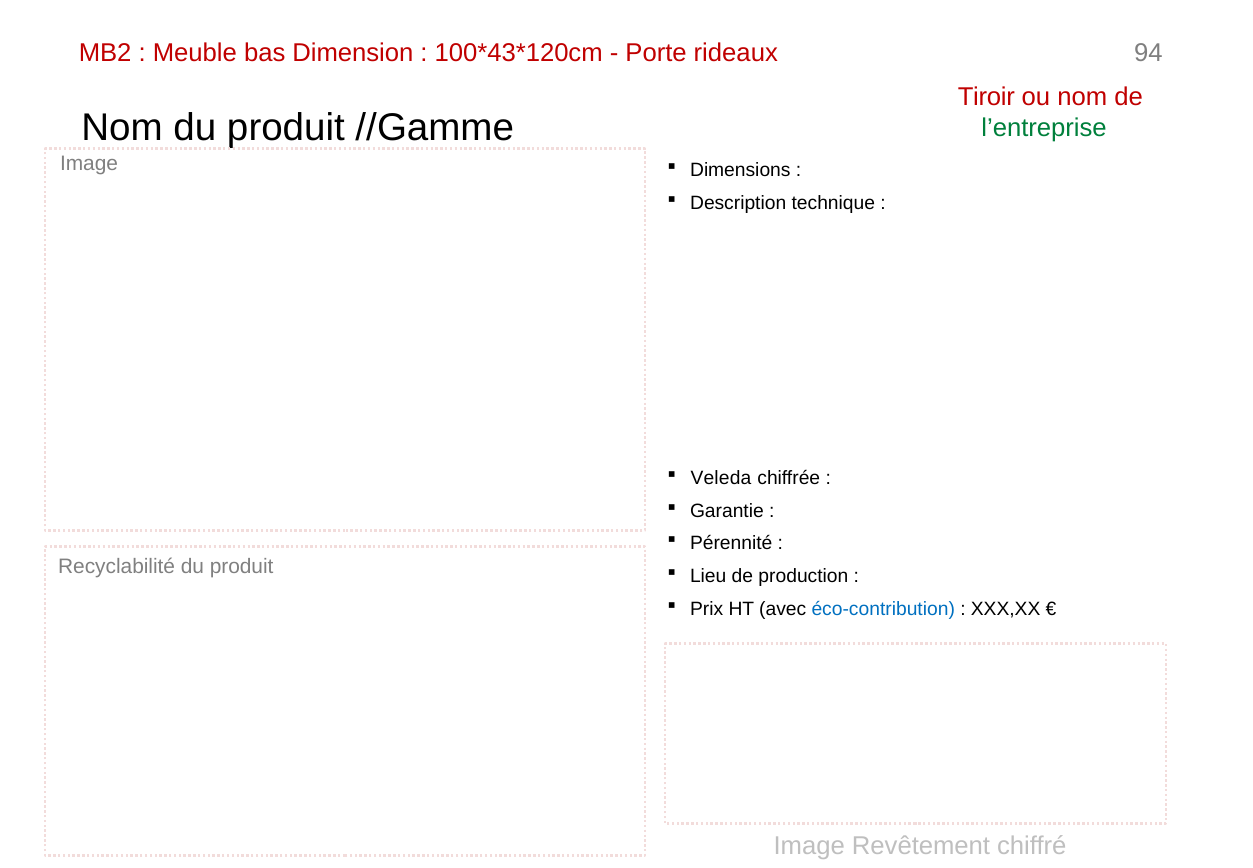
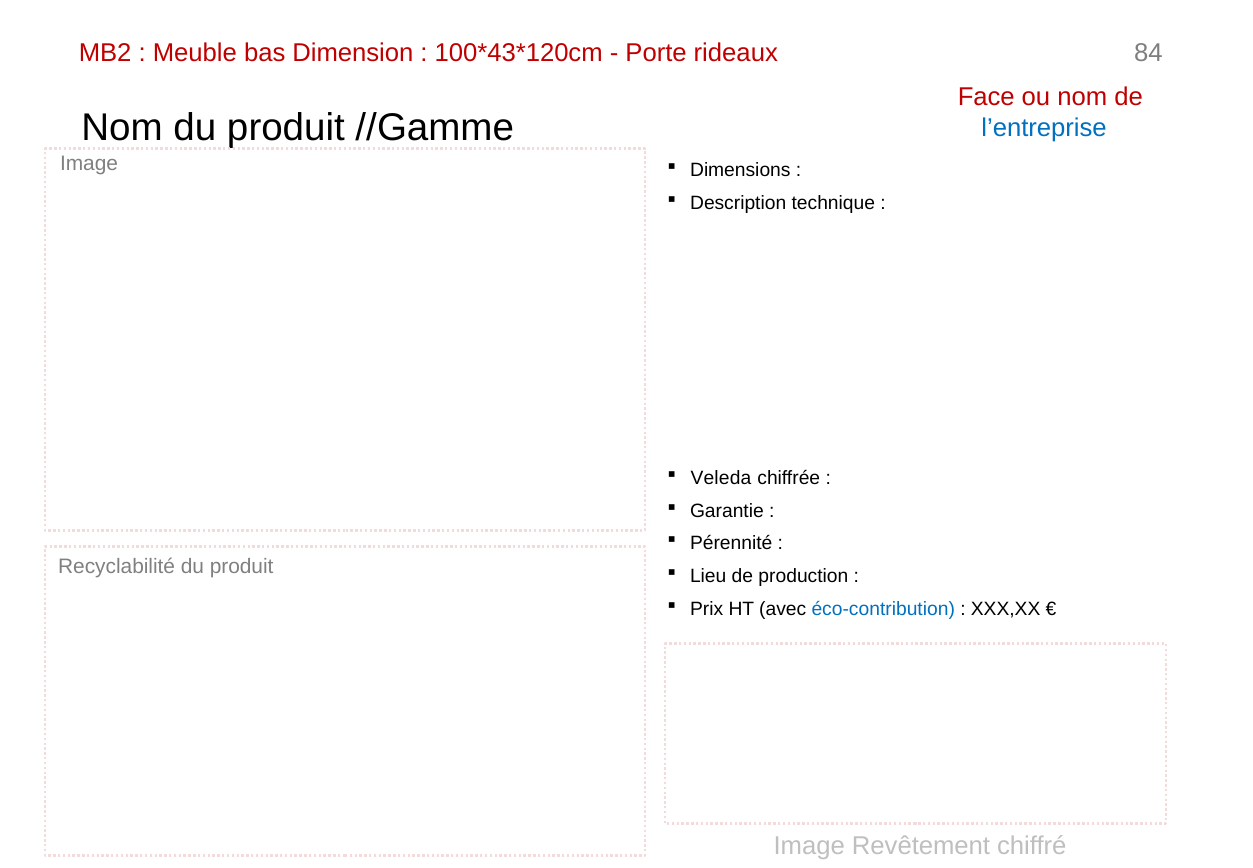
94: 94 -> 84
Tiroir: Tiroir -> Face
l’entreprise colour: green -> blue
